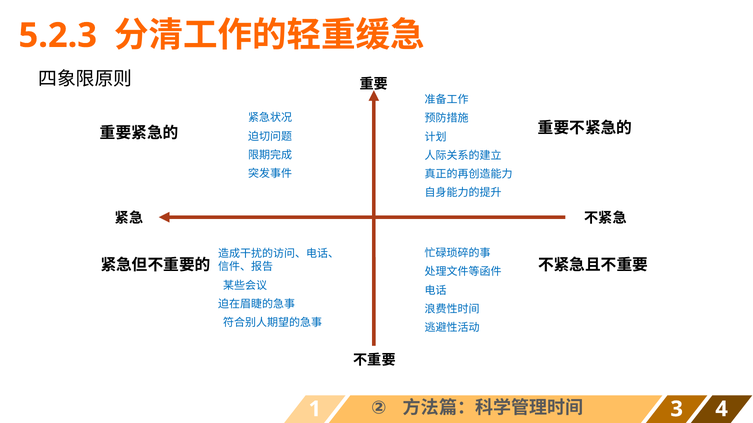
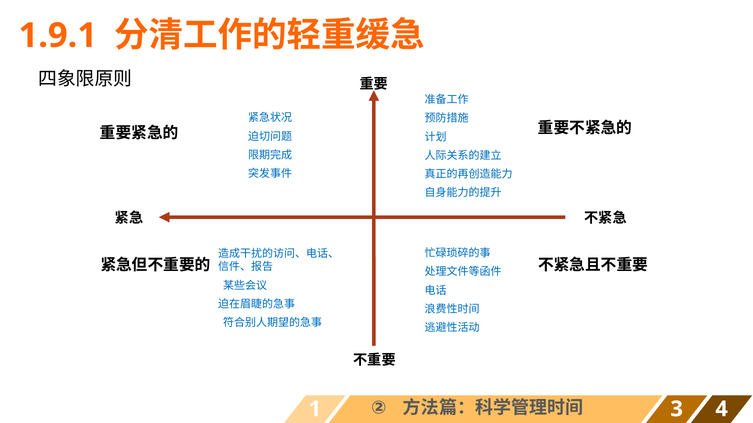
5.2.3: 5.2.3 -> 1.9.1
